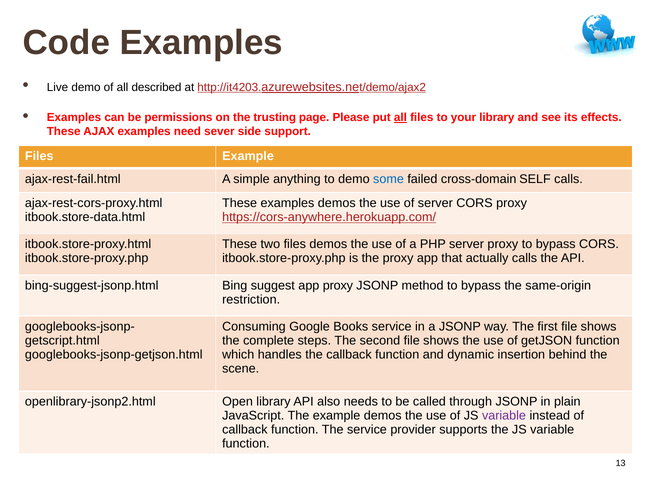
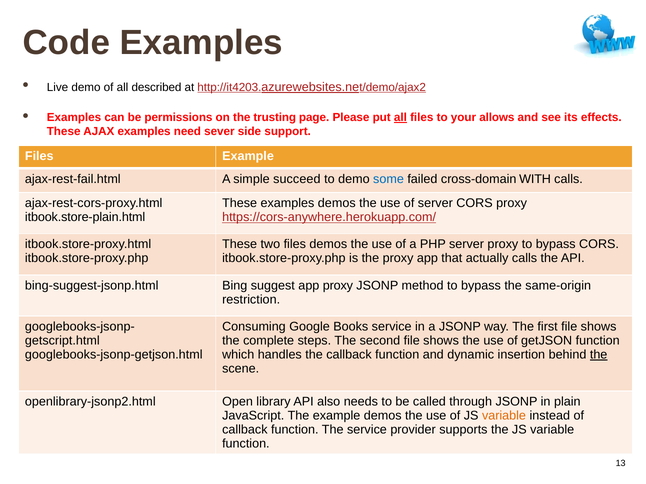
your library: library -> allows
anything: anything -> succeed
SELF: SELF -> WITH
itbook.store-data.html: itbook.store-data.html -> itbook.store-plain.html
the at (599, 355) underline: none -> present
variable at (504, 416) colour: purple -> orange
